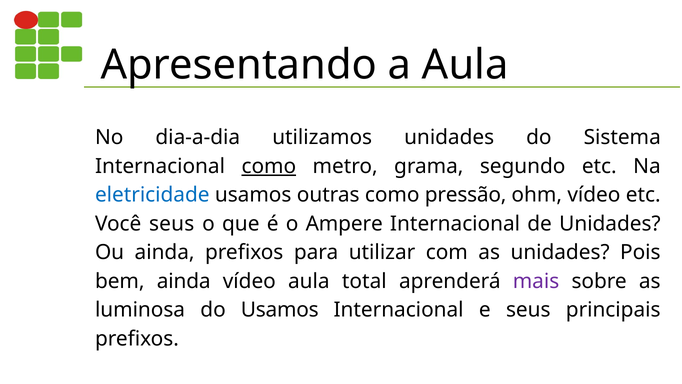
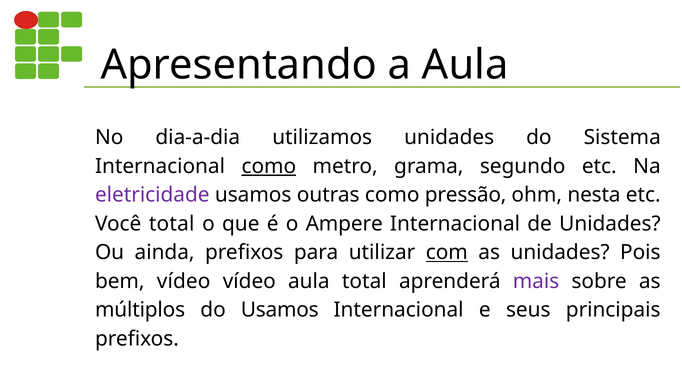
eletricidade colour: blue -> purple
ohm vídeo: vídeo -> nesta
Você seus: seus -> total
com underline: none -> present
bem ainda: ainda -> vídeo
luminosa: luminosa -> múltiplos
